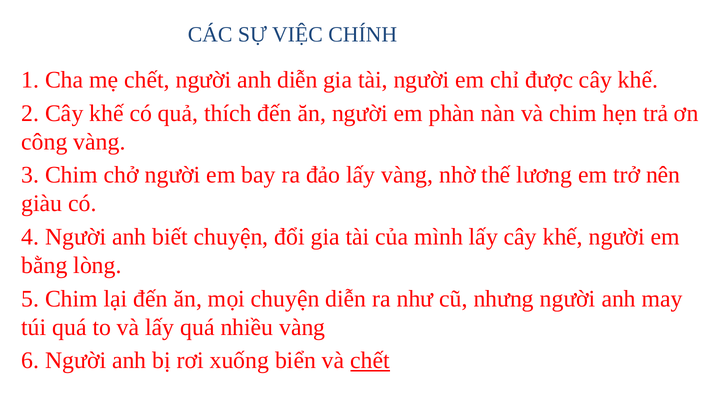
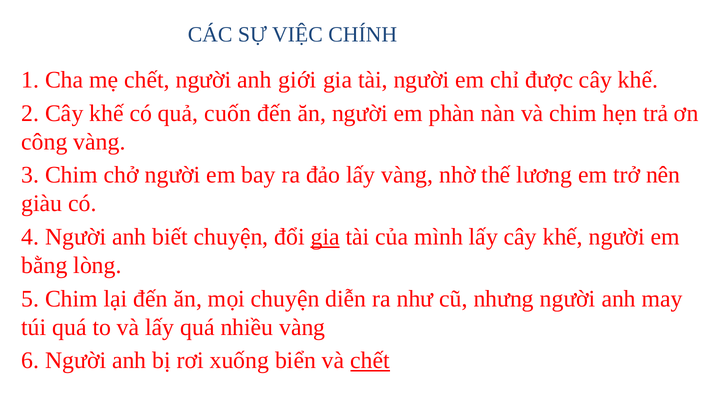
anh diễn: diễn -> giới
thích: thích -> cuốn
gia at (325, 237) underline: none -> present
